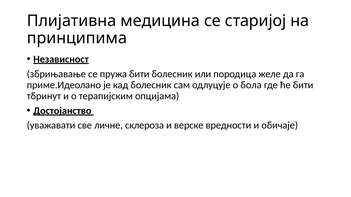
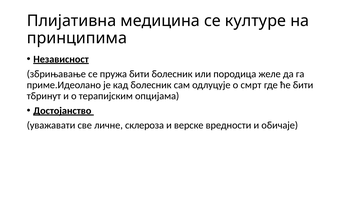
старијој: старијој -> културе
бола: бола -> смрт
